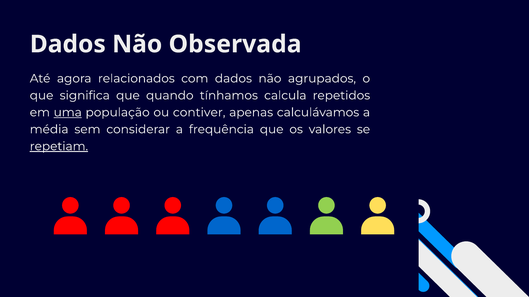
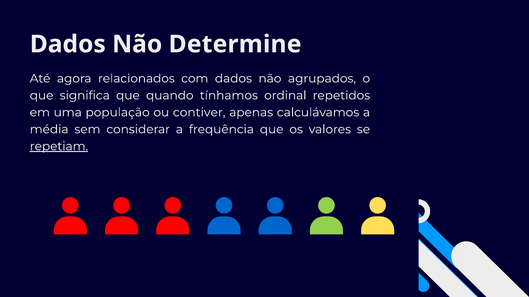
Observada: Observada -> Determine
calcula: calcula -> ordinal
uma underline: present -> none
